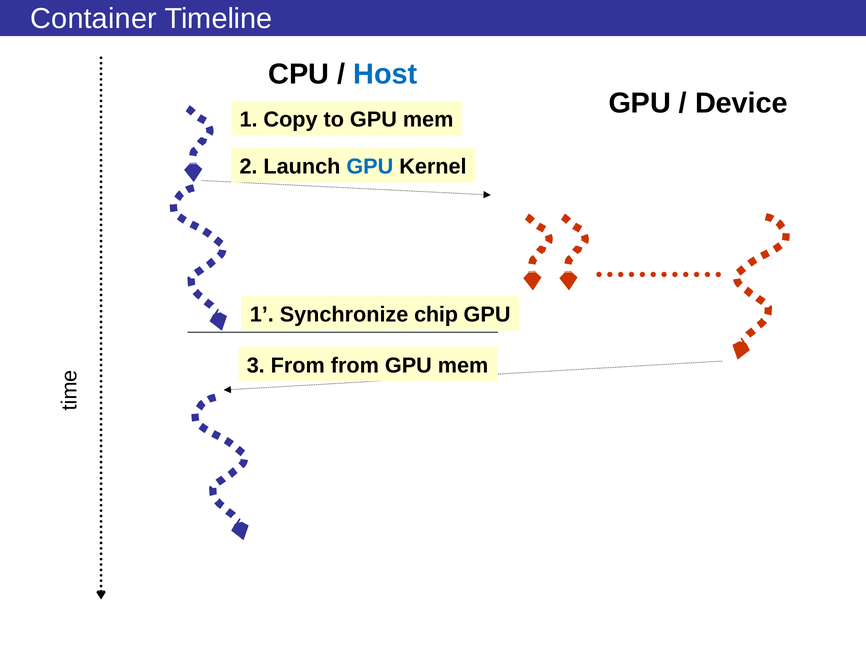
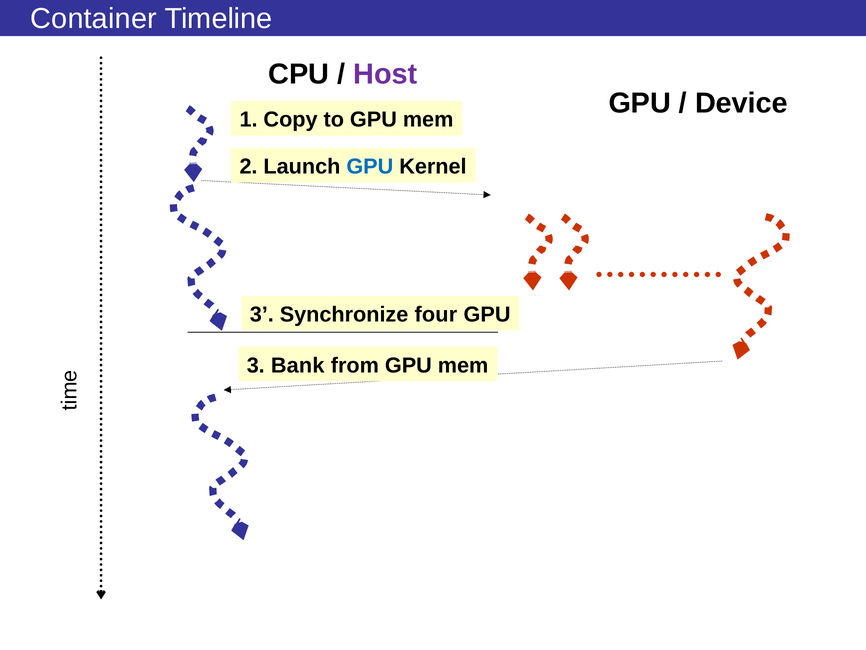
Host colour: blue -> purple
1 at (262, 315): 1 -> 3
chip: chip -> four
3 From: From -> Bank
